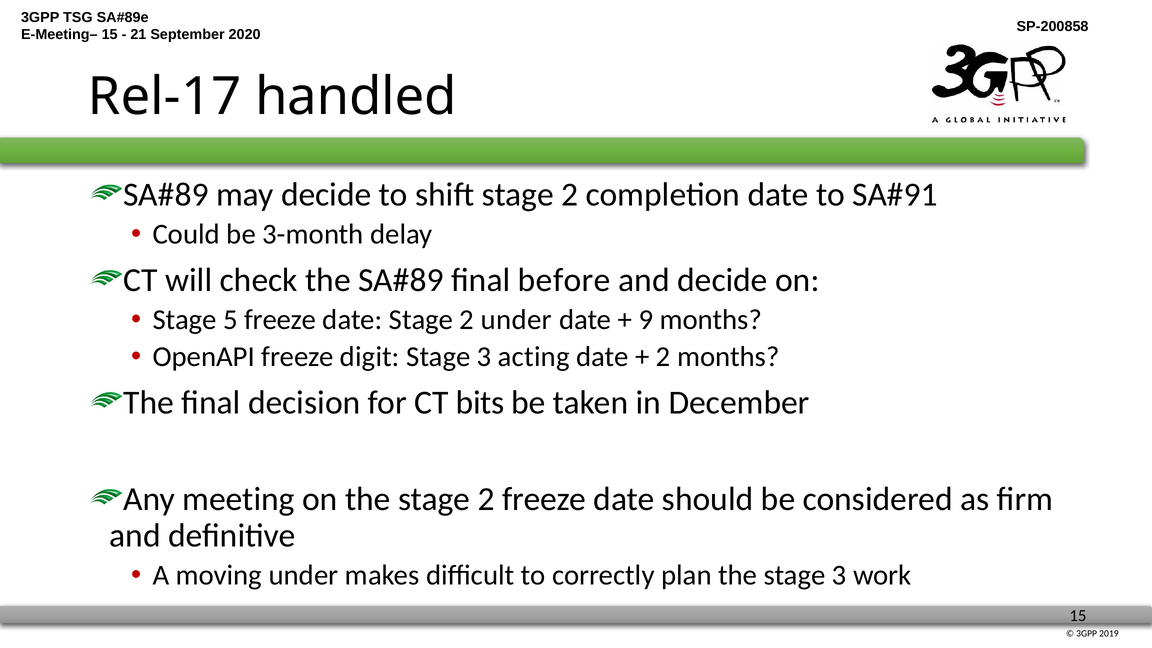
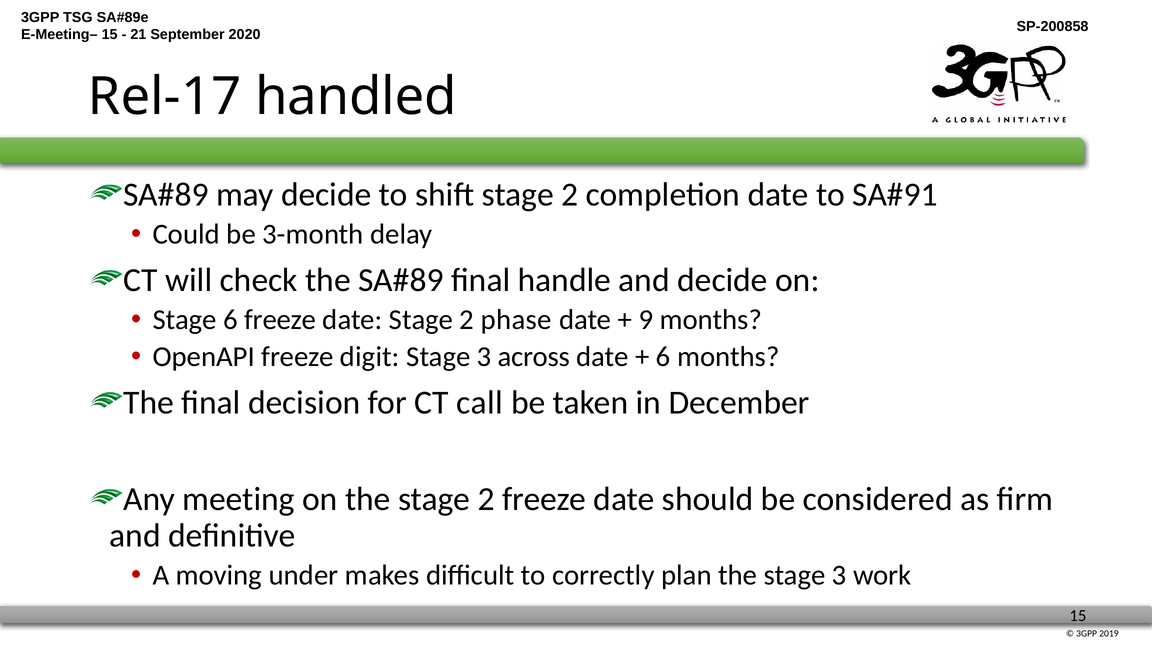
before: before -> handle
Stage 5: 5 -> 6
2 under: under -> phase
acting: acting -> across
2 at (663, 357): 2 -> 6
bits: bits -> call
